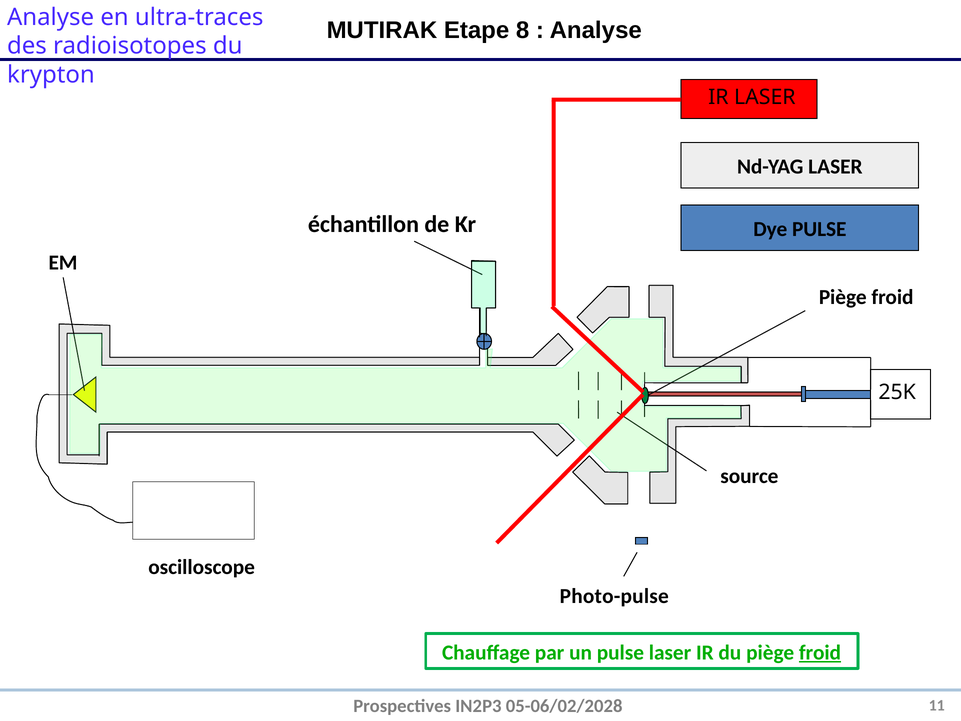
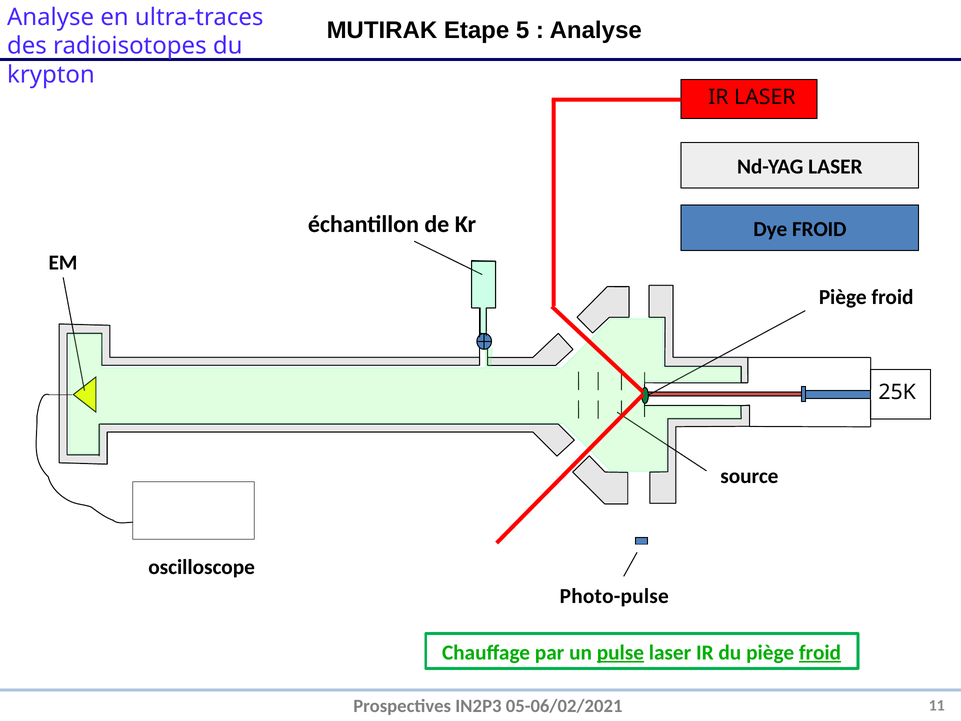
8: 8 -> 5
Dye PULSE: PULSE -> FROID
pulse at (620, 652) underline: none -> present
05-06/02/2028: 05-06/02/2028 -> 05-06/02/2021
